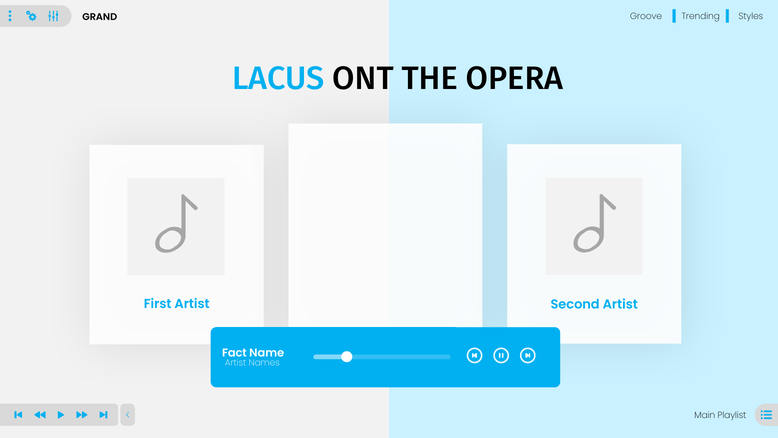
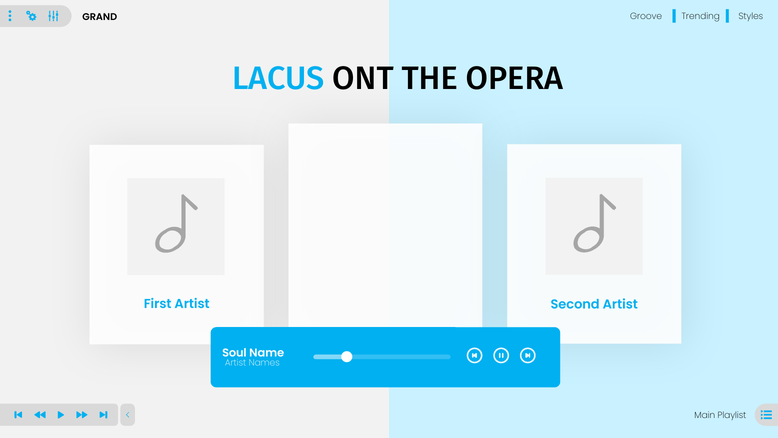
Fact: Fact -> Soul
